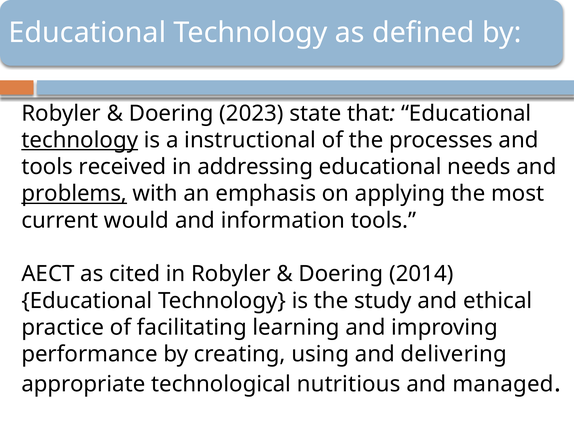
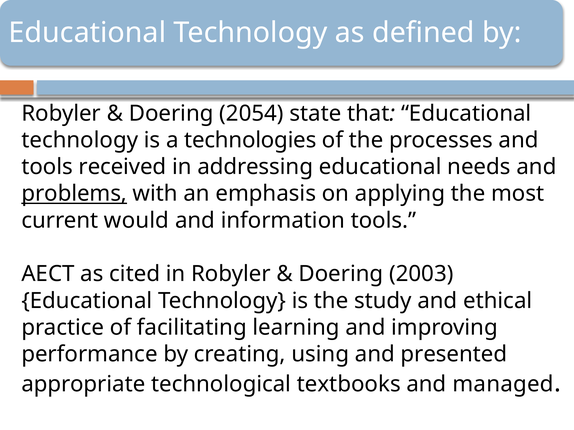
2023: 2023 -> 2054
technology at (80, 140) underline: present -> none
instructional: instructional -> technologies
2014: 2014 -> 2003
delivering: delivering -> presented
nutritious: nutritious -> textbooks
